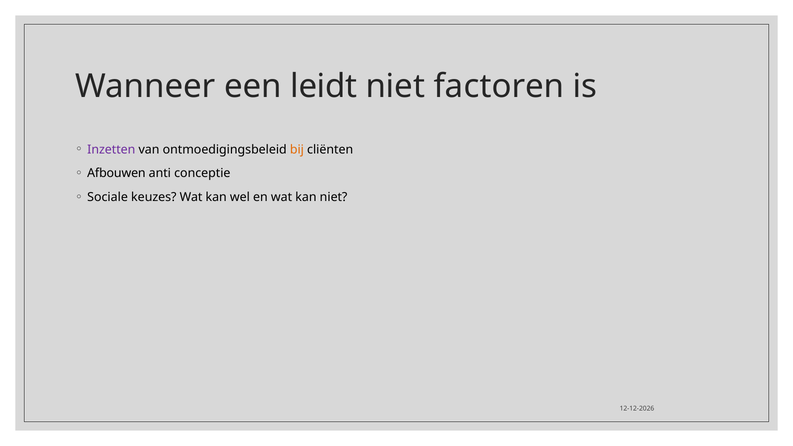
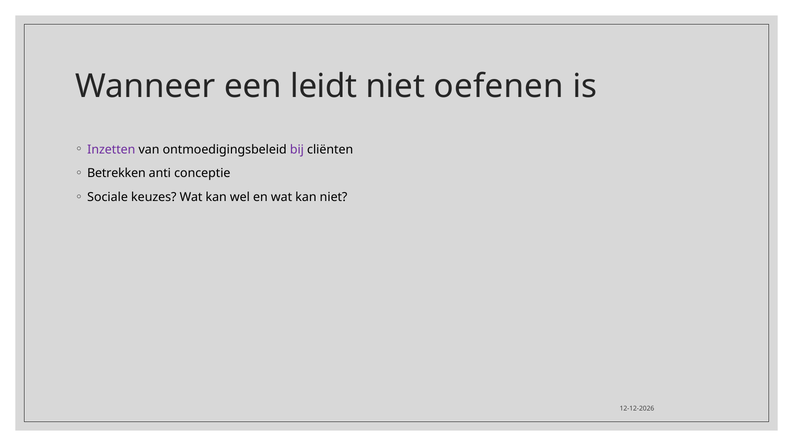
factoren: factoren -> oefenen
bij colour: orange -> purple
Afbouwen: Afbouwen -> Betrekken
